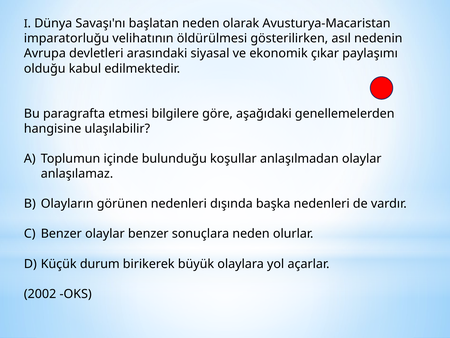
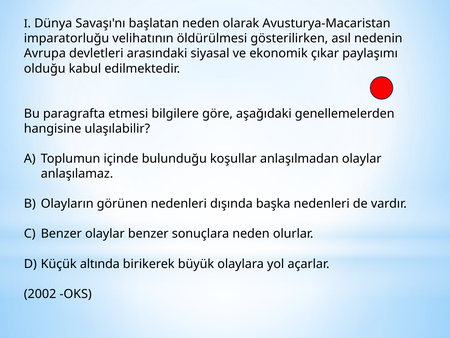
durum: durum -> altında
